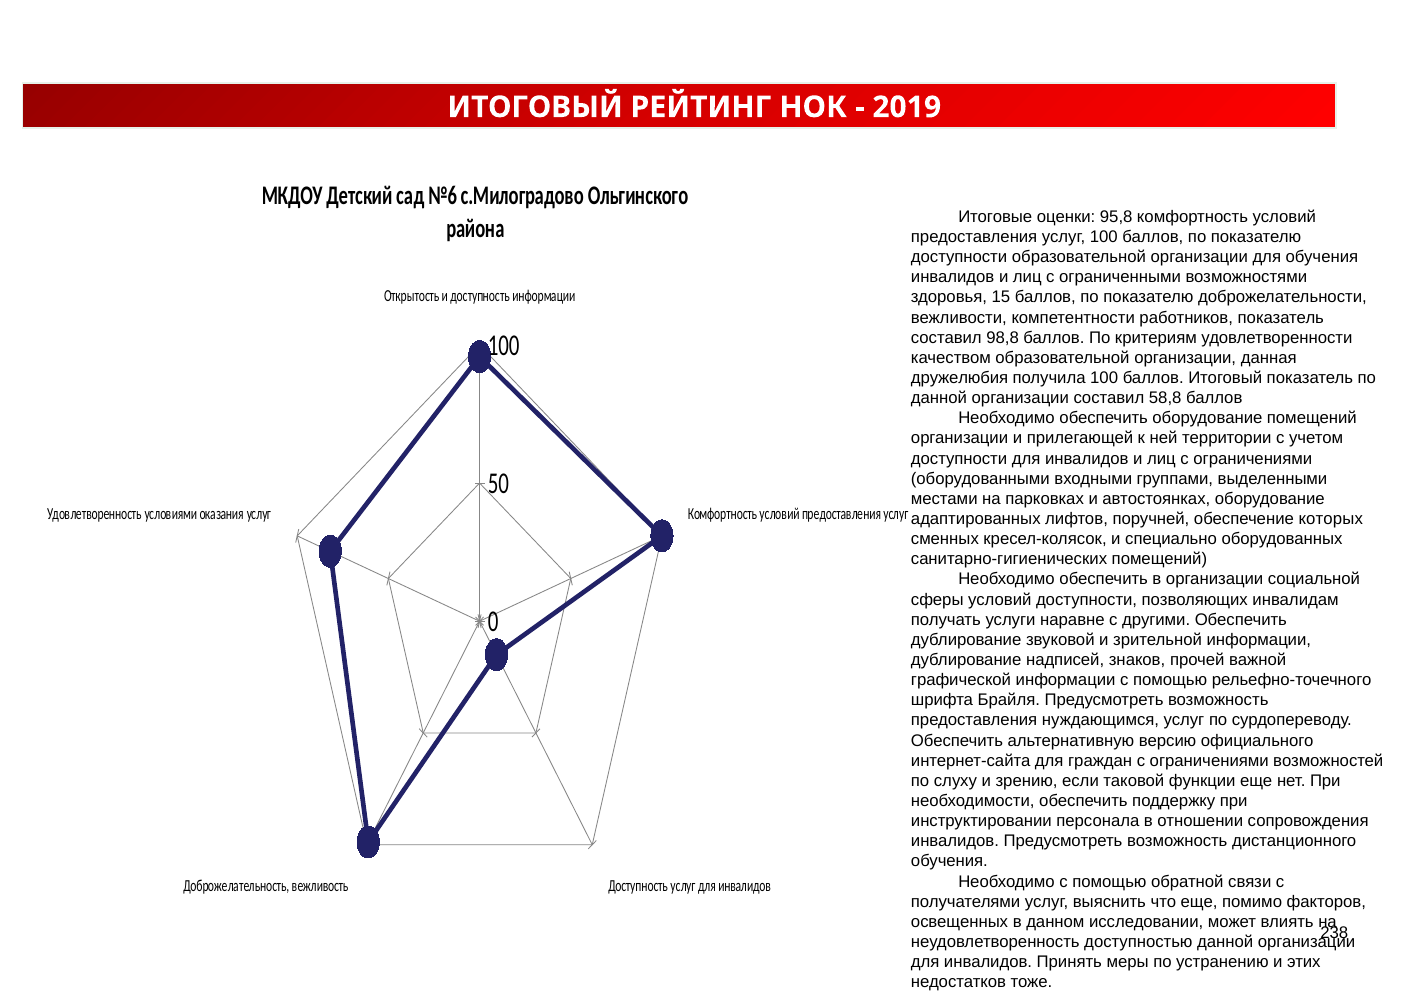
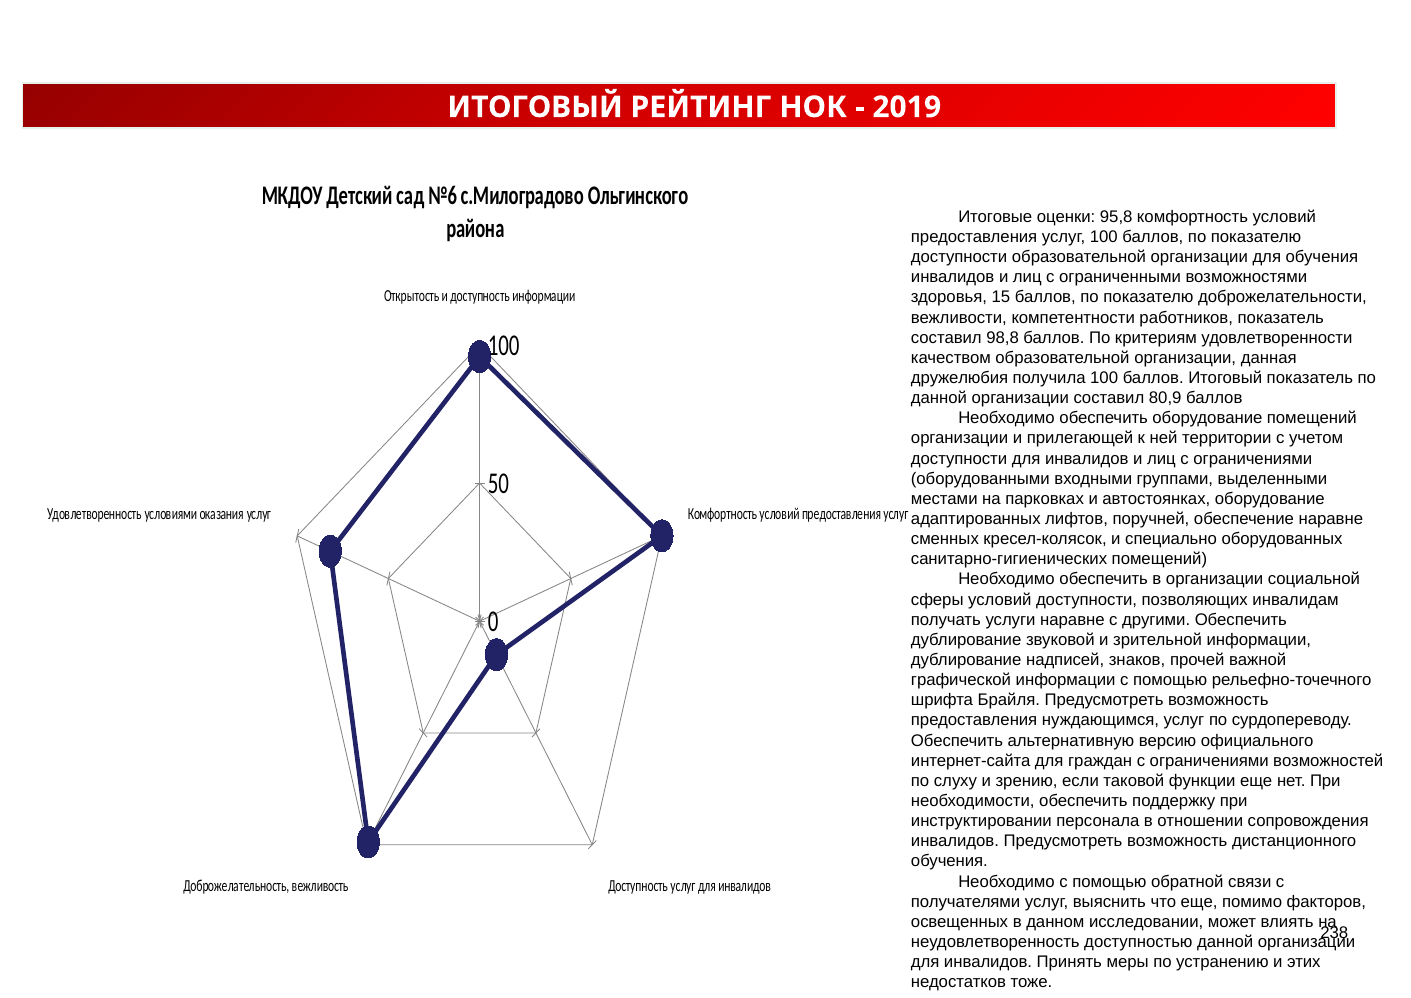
58,8: 58,8 -> 80,9
обеспечение которых: которых -> наравне
